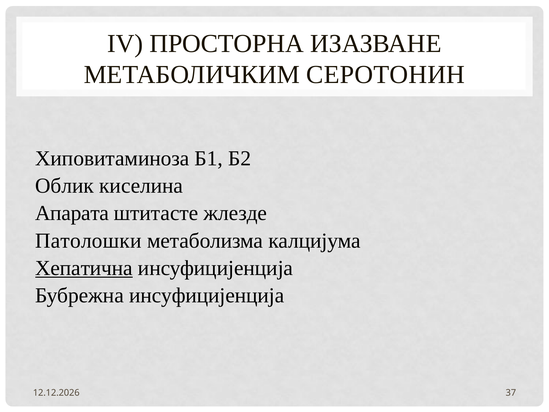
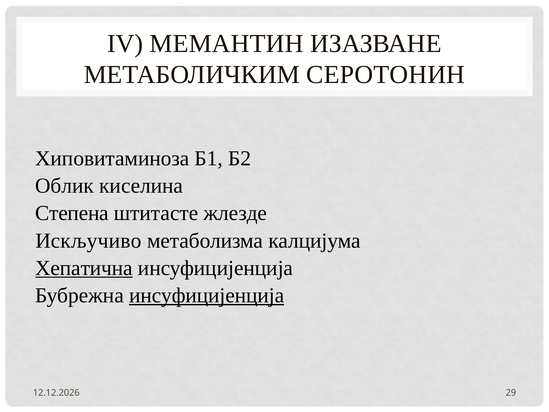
ПРОСТОРНА: ПРОСТОРНА -> МЕМАНТИН
Апарата: Апарата -> Степена
Патолошки: Патолошки -> Искључиво
инсуфицијенција at (207, 295) underline: none -> present
37: 37 -> 29
